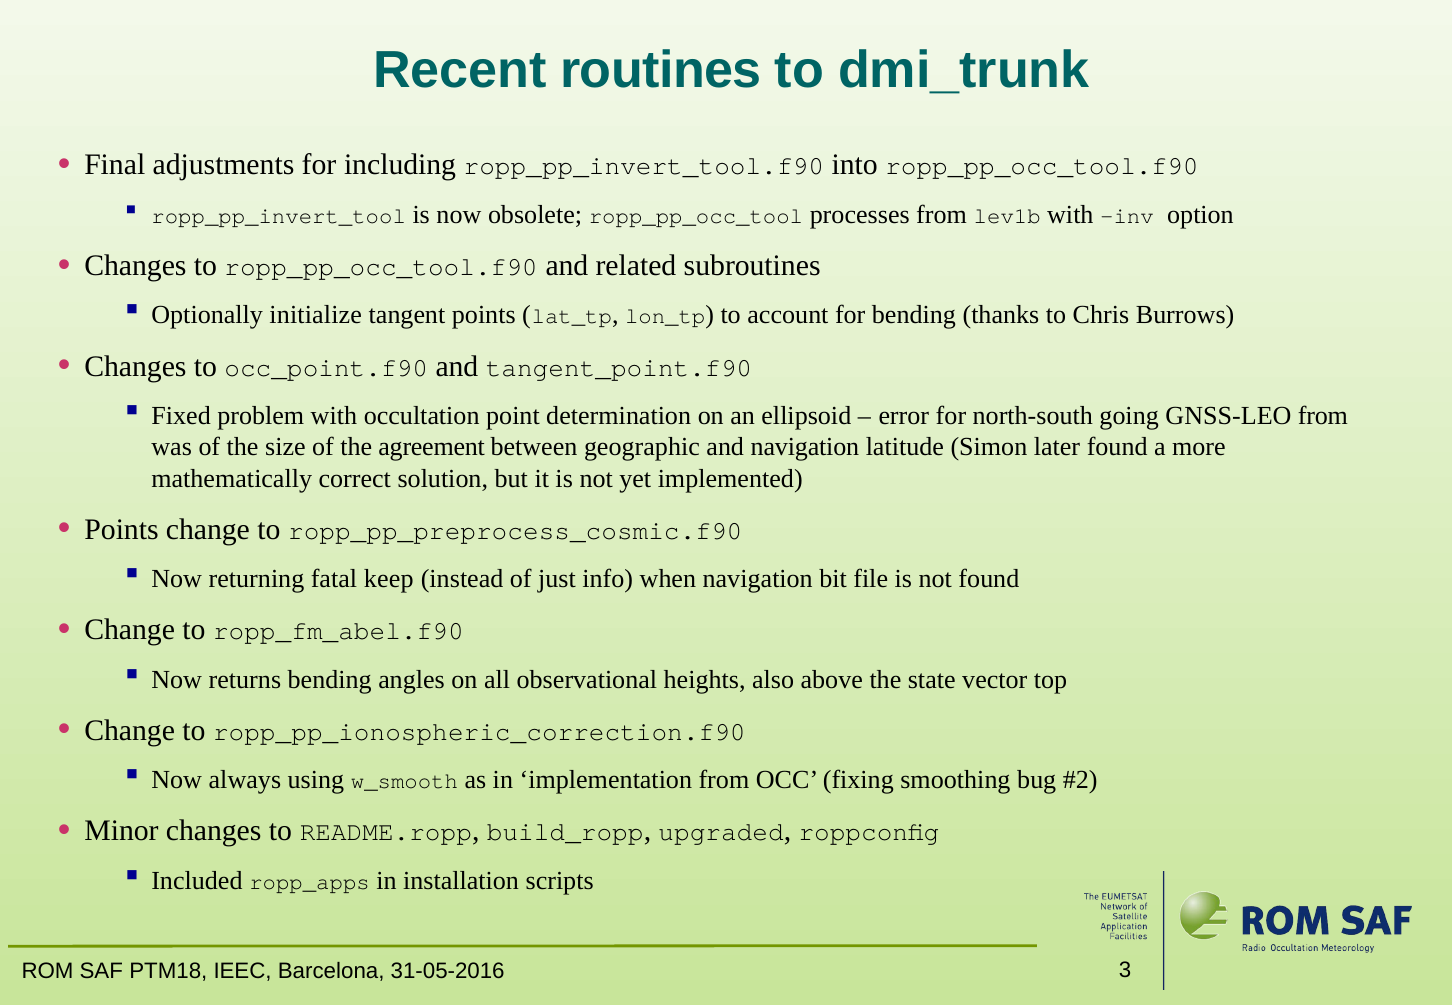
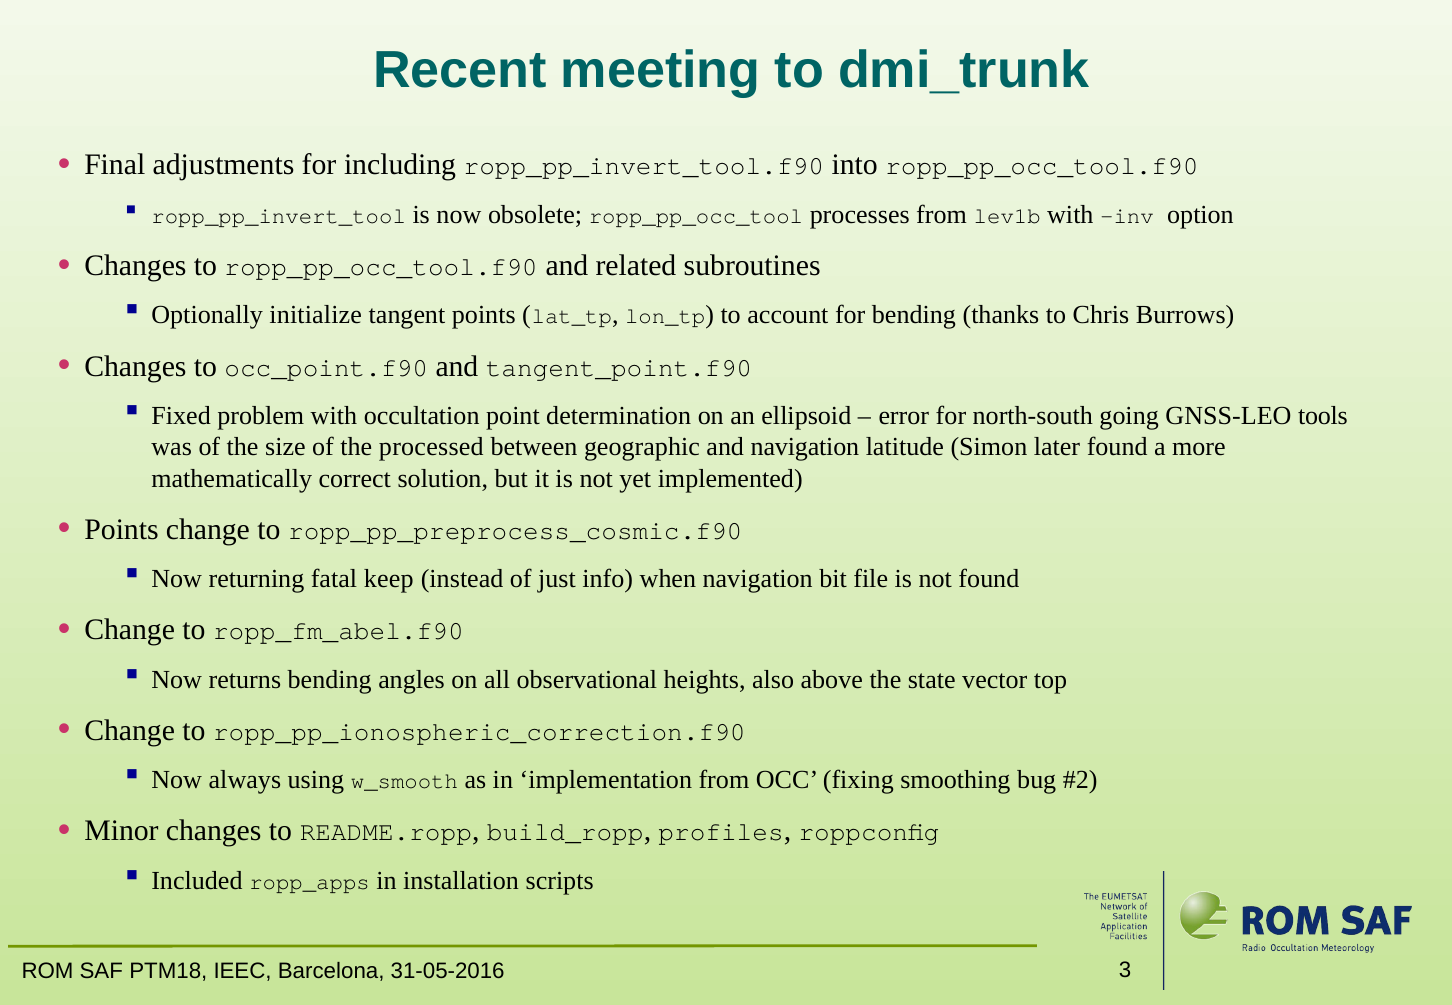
routines: routines -> meeting
GNSS-LEO from: from -> tools
agreement: agreement -> processed
upgraded: upgraded -> profiles
